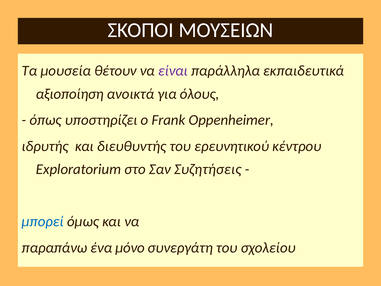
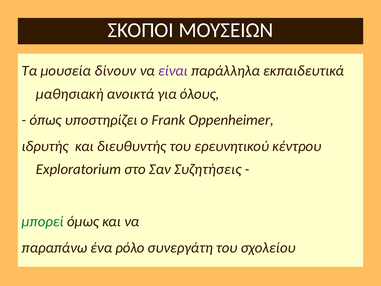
θέτουν: θέτουν -> δίνουν
αξιοποίηση: αξιοποίηση -> μαθησιακή
μπορεί colour: blue -> green
μόνο: μόνο -> ρόλο
